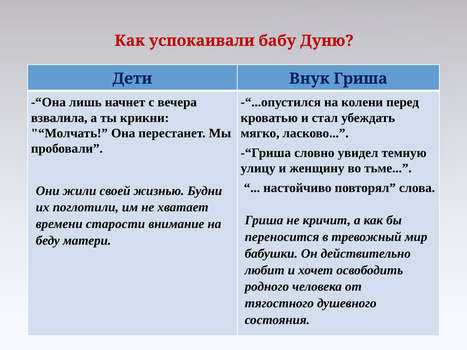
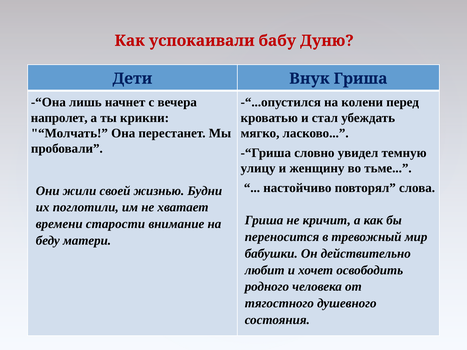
взвалила: взвалила -> напролет
